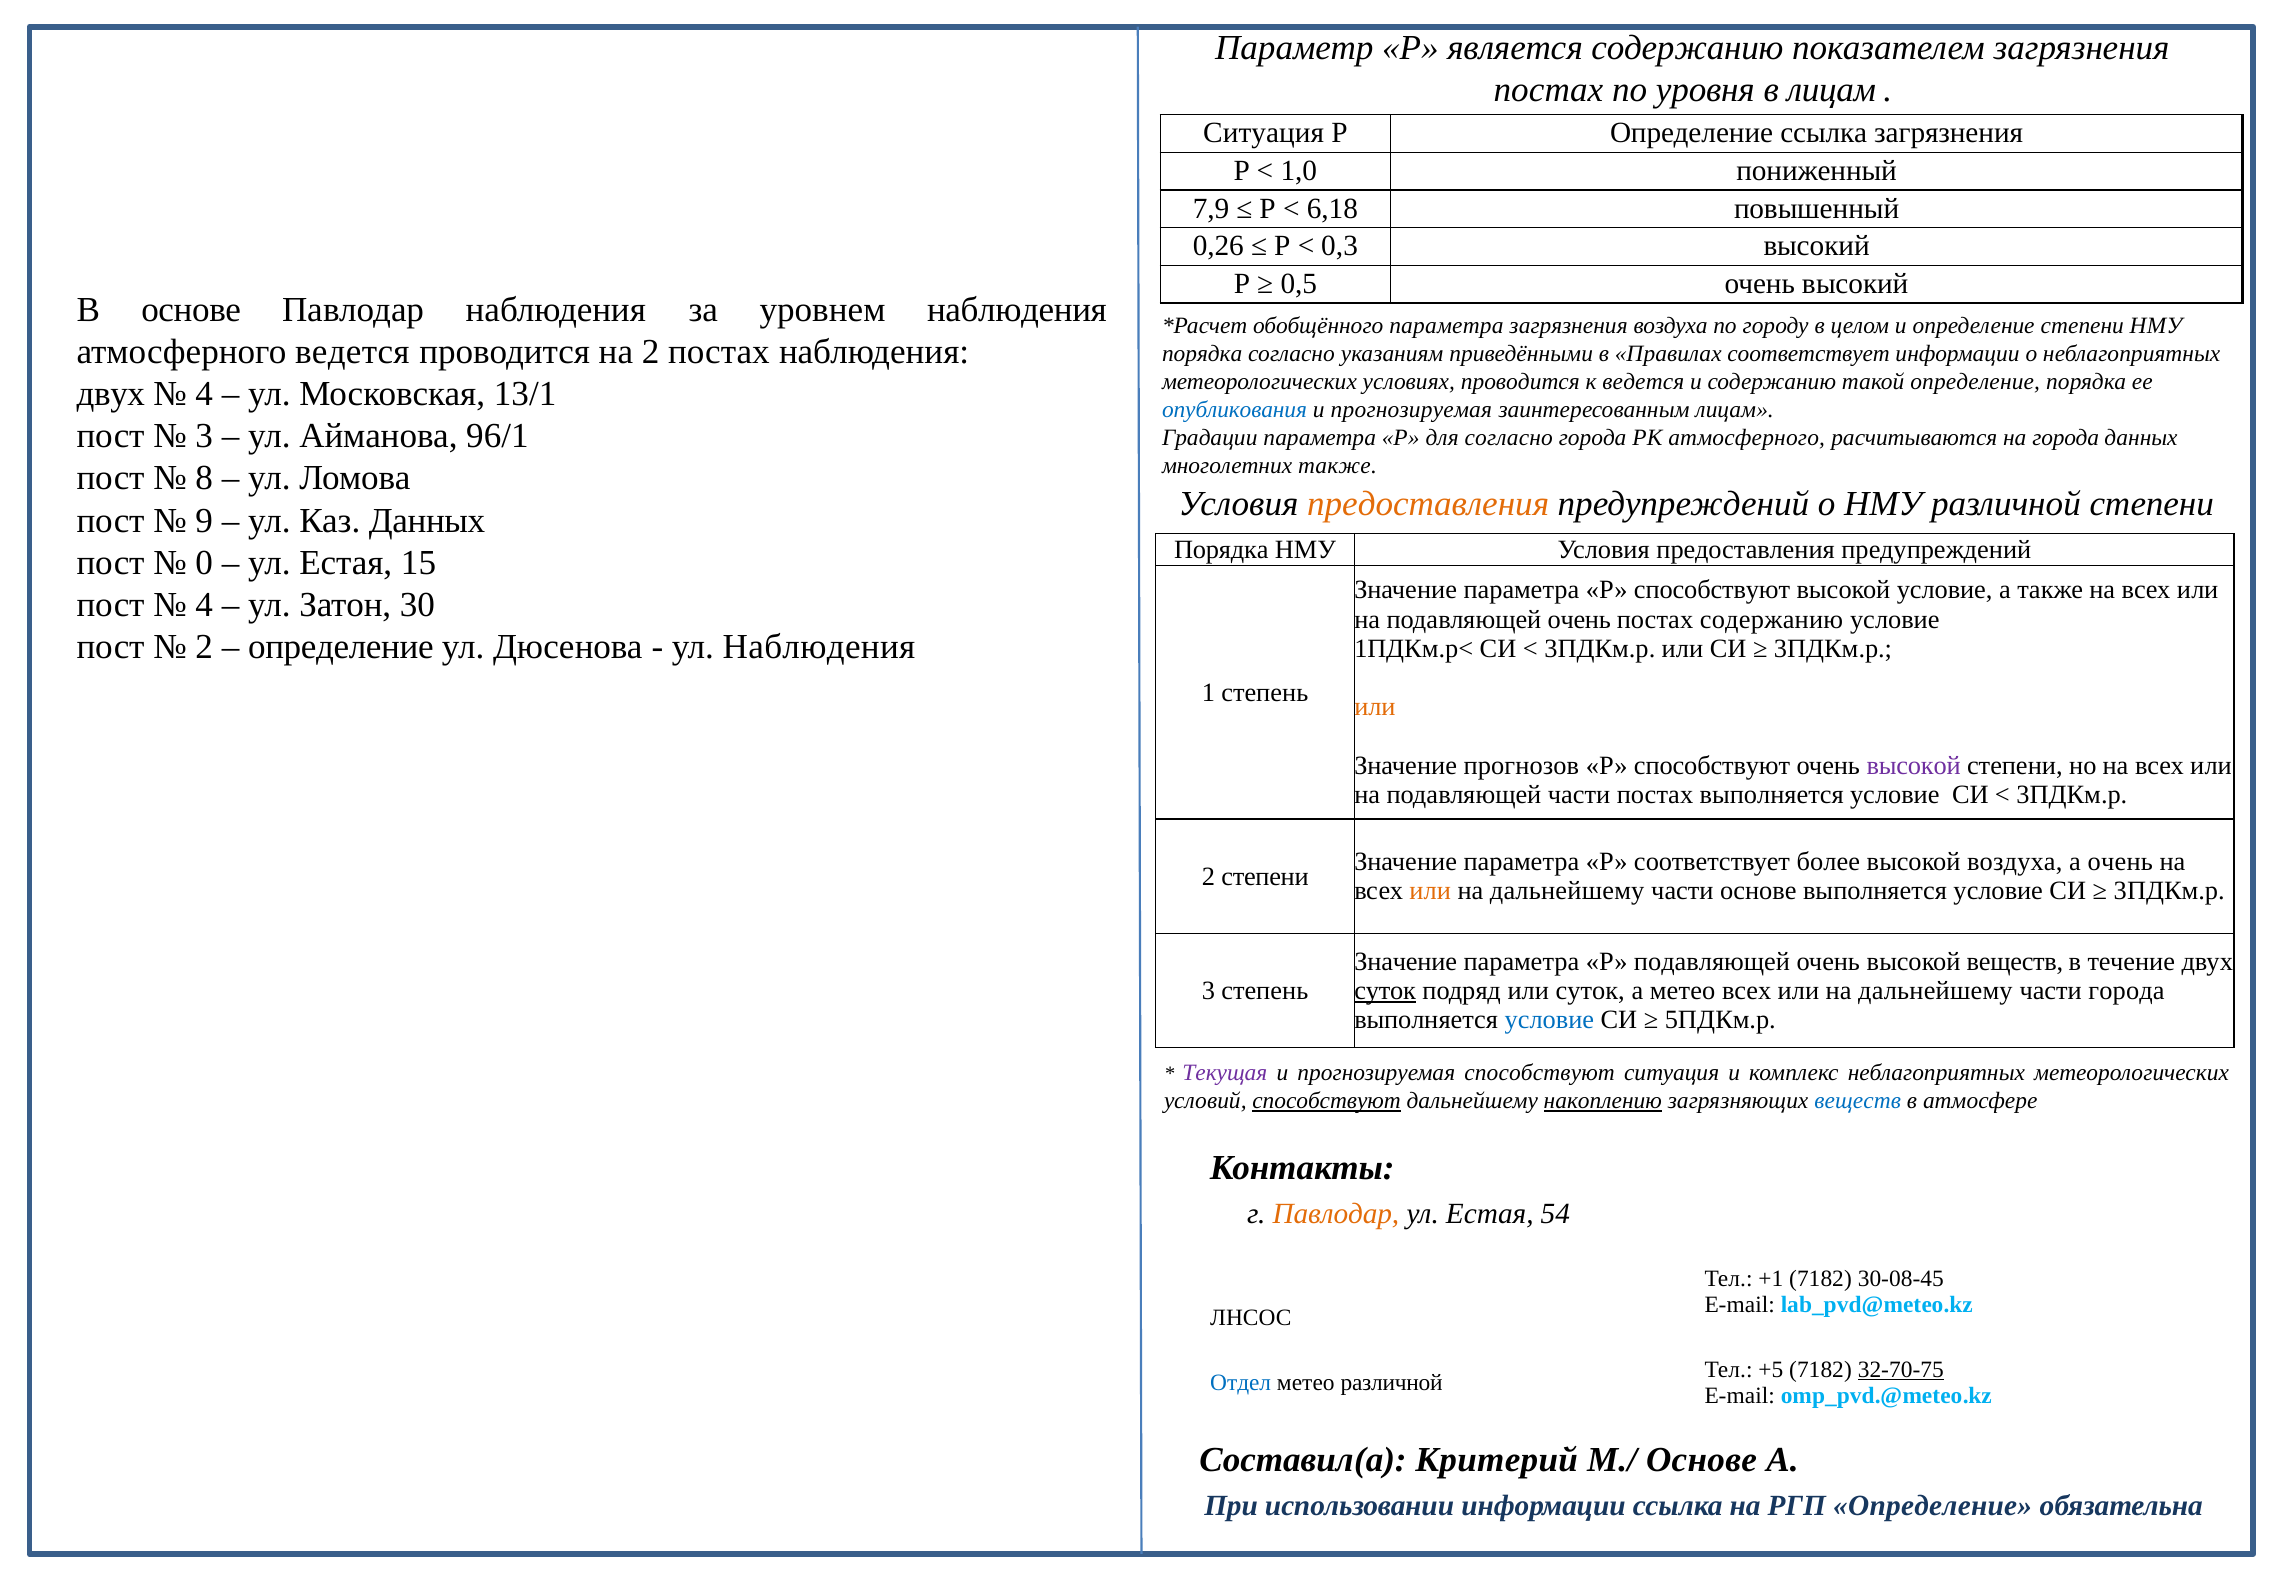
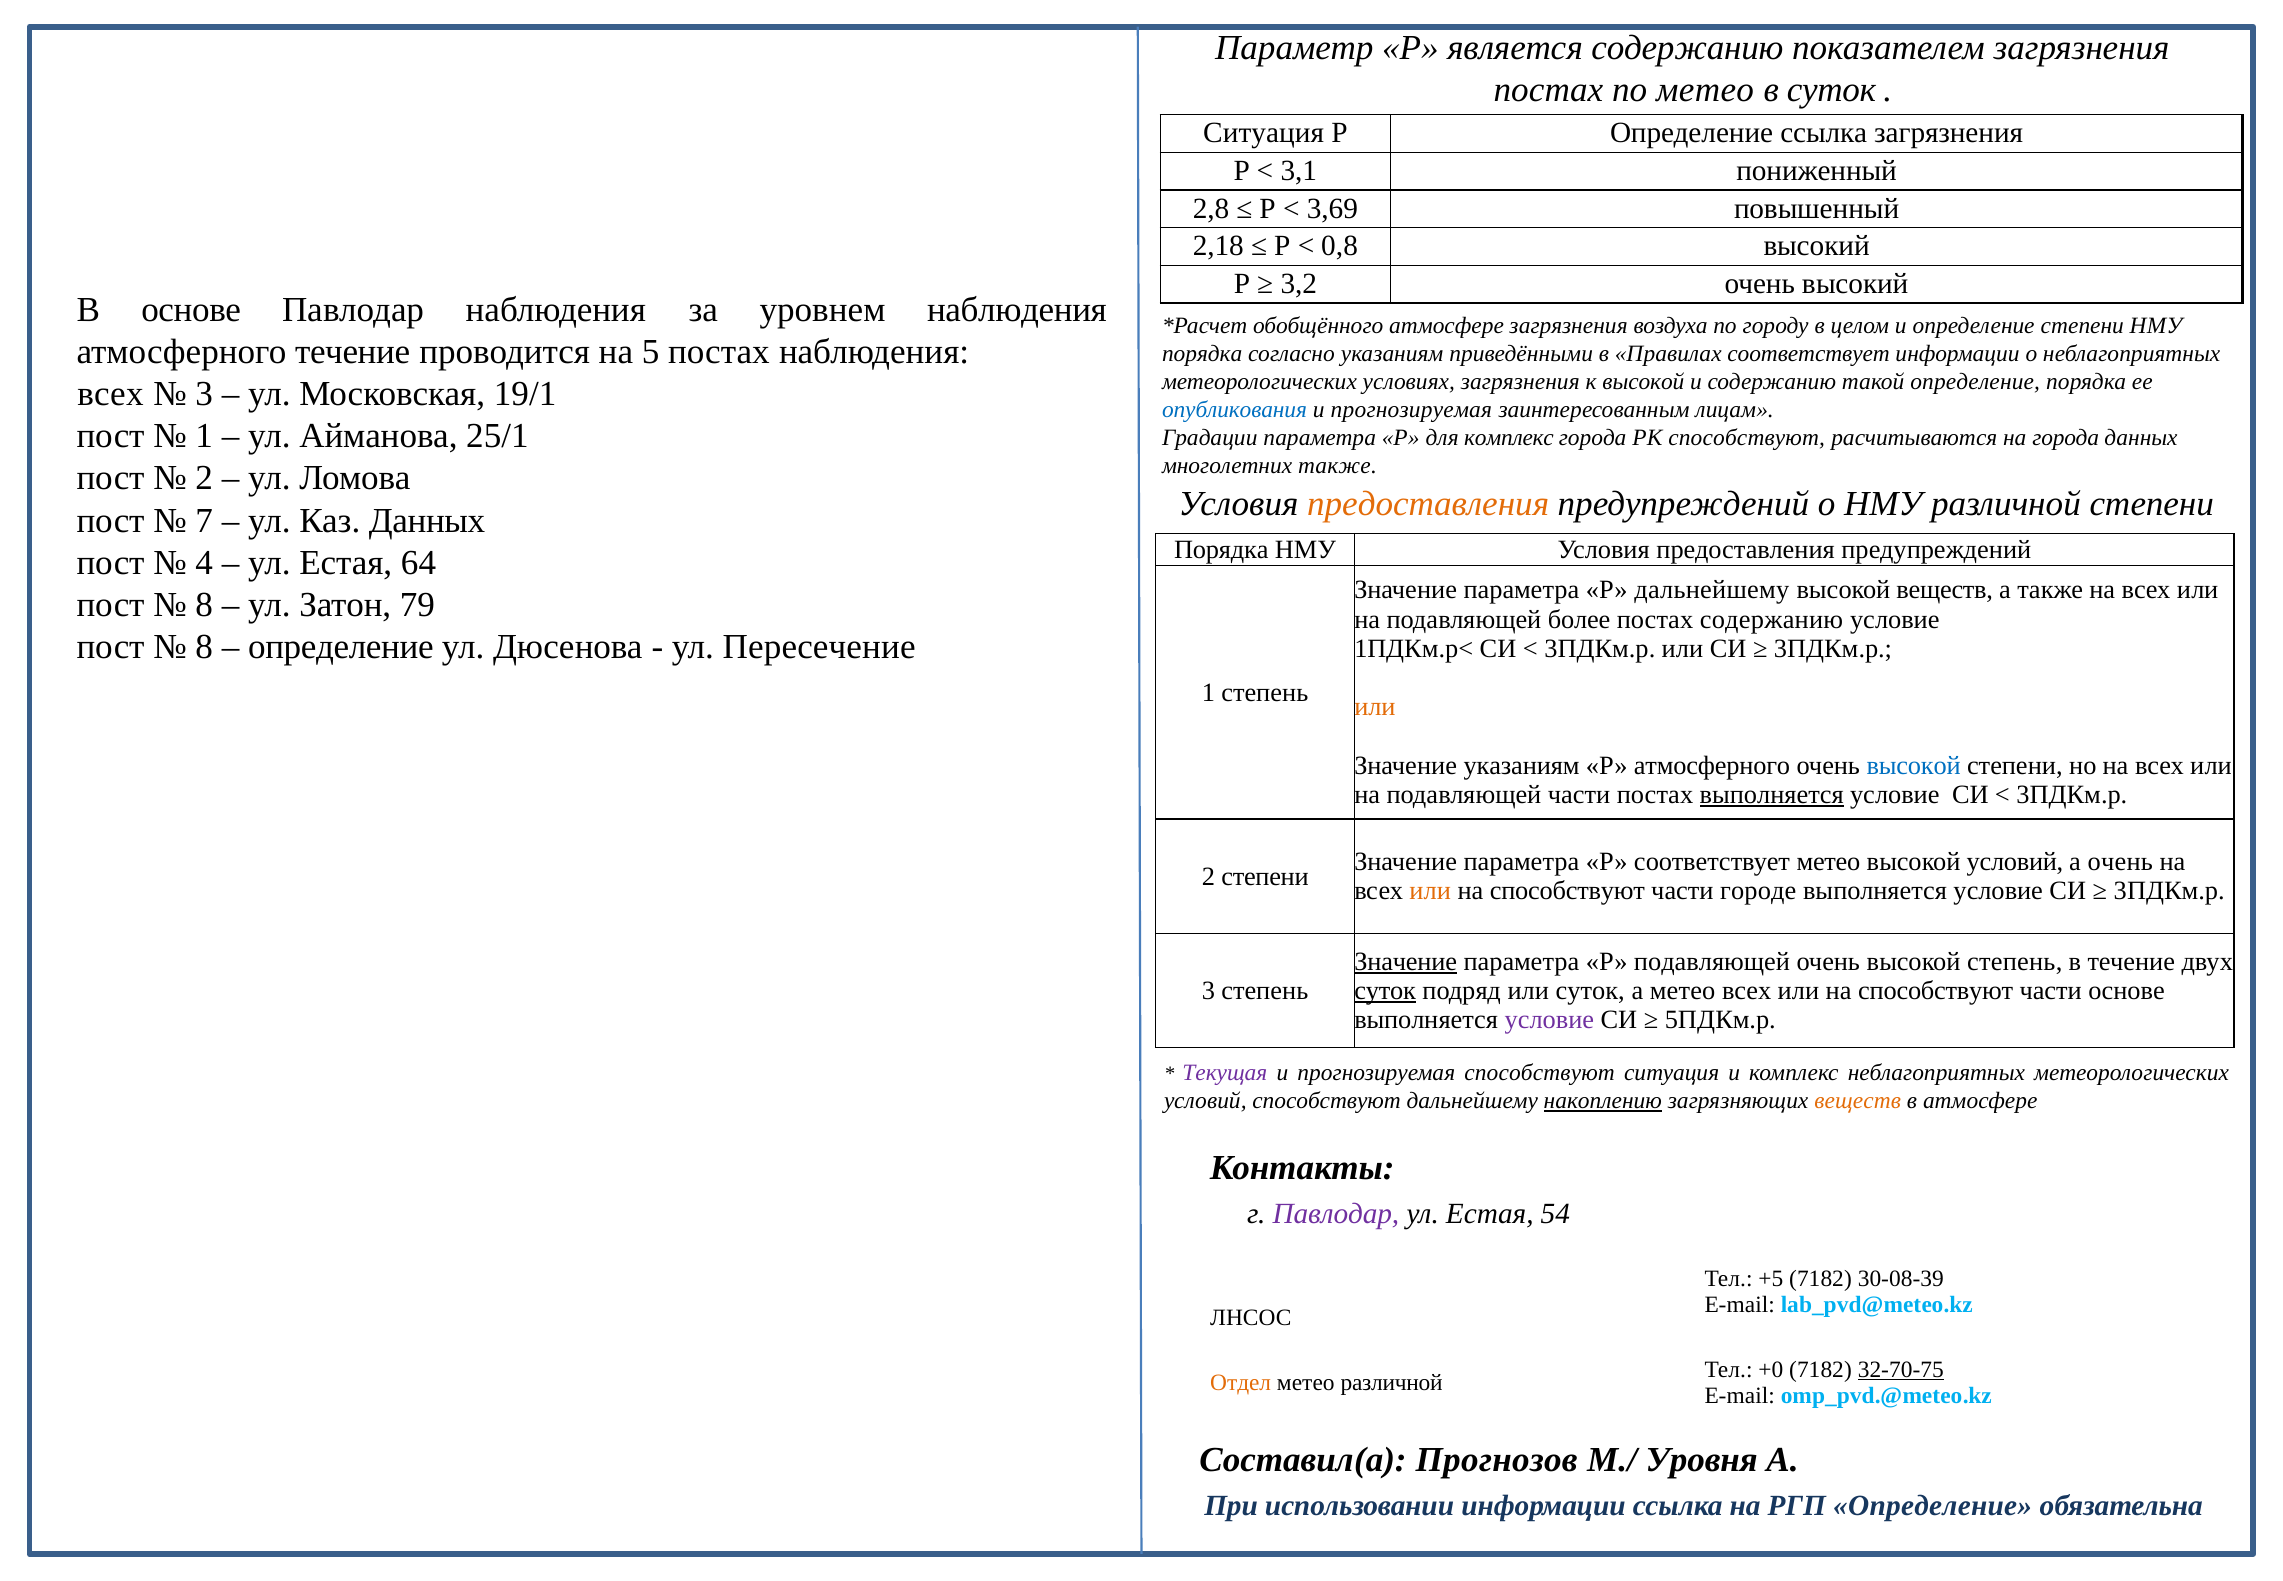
по уровня: уровня -> метео
в лицам: лицам -> суток
1,0: 1,0 -> 3,1
7,9: 7,9 -> 2,8
6,18: 6,18 -> 3,69
0,26: 0,26 -> 2,18
0,3: 0,3 -> 0,8
0,5: 0,5 -> 3,2
обобщённого параметра: параметра -> атмосфере
атмосферного ведется: ведется -> течение
на 2: 2 -> 5
условиях проводится: проводится -> загрязнения
к ведется: ведется -> высокой
двух at (111, 394): двух -> всех
4 at (204, 394): 4 -> 3
13/1: 13/1 -> 19/1
3 at (204, 436): 3 -> 1
96/1: 96/1 -> 25/1
для согласно: согласно -> комплекс
РК атмосферного: атмосферного -> способствуют
8 at (204, 478): 8 -> 2
9: 9 -> 7
0: 0 -> 4
15: 15 -> 64
параметра Р способствуют: способствуют -> дальнейшему
высокой условие: условие -> веществ
4 at (204, 605): 4 -> 8
30: 30 -> 79
на подавляющей очень: очень -> более
2 at (204, 647): 2 -> 8
ул Наблюдения: Наблюдения -> Пересечение
Значение прогнозов: прогнозов -> указаниям
способствуют at (1712, 765): способствуют -> атмосферного
высокой at (1914, 765) colour: purple -> blue
выполняется at (1772, 794) underline: none -> present
соответствует более: более -> метео
высокой воздуха: воздуха -> условий
дальнейшему at (1567, 891): дальнейшему -> способствуют
части основе: основе -> городе
Значение at (1406, 961) underline: none -> present
высокой веществ: веществ -> степень
дальнейшему at (1935, 990): дальнейшему -> способствуют
части города: города -> основе
условие at (1549, 1020) colour: blue -> purple
способствуют at (1327, 1101) underline: present -> none
веществ at (1858, 1101) colour: blue -> orange
Павлодар at (1336, 1214) colour: orange -> purple
+1: +1 -> +5
30-08-45: 30-08-45 -> 30-08-39
+5: +5 -> +0
Отдел colour: blue -> orange
Критерий: Критерий -> Прогнозов
М./ Основе: Основе -> Уровня
